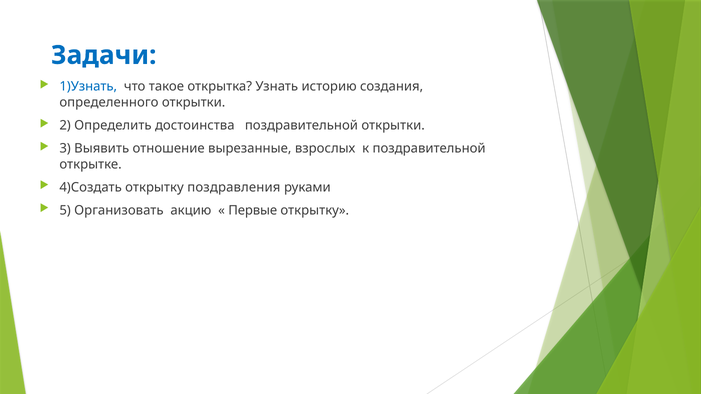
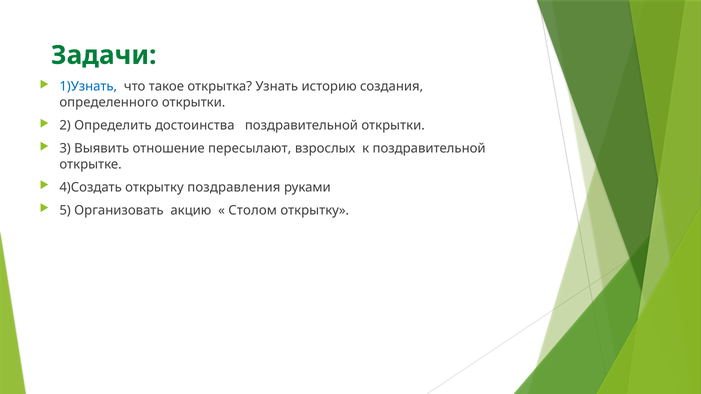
Задачи colour: blue -> green
вырезанные: вырезанные -> пересылают
Первые: Первые -> Столом
